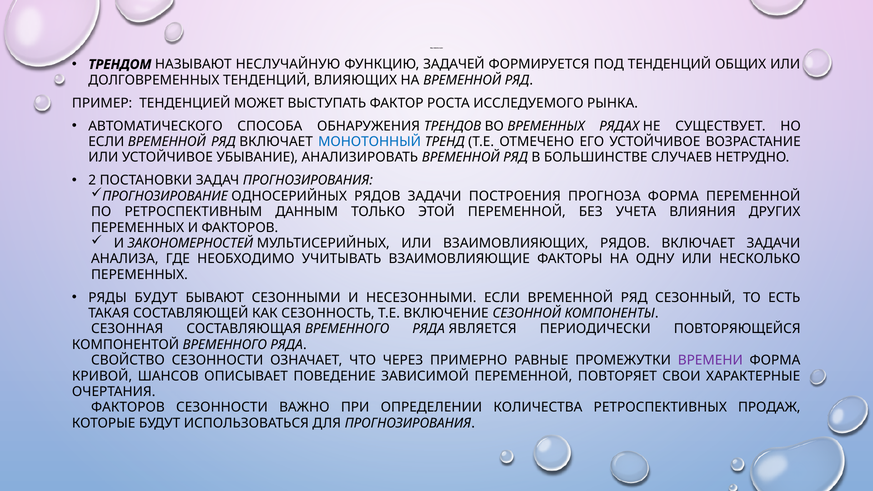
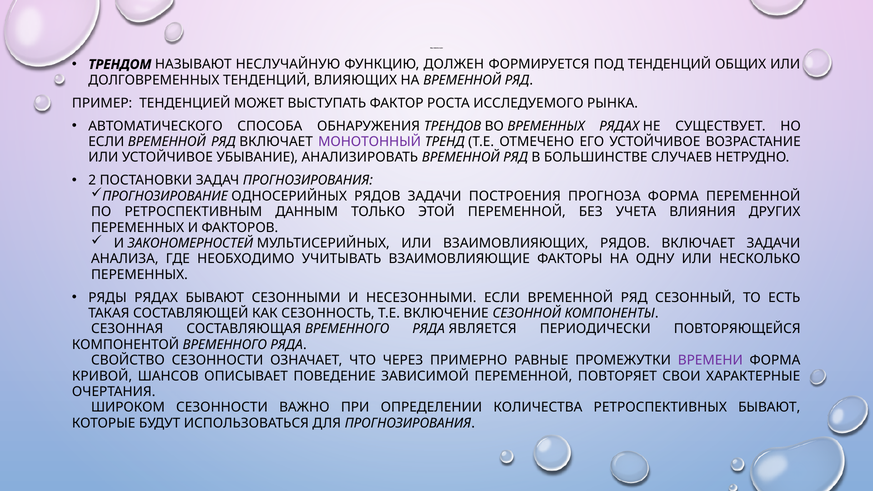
ЗАДАЧЕЙ: ЗАДАЧЕЙ -> ДОЛЖЕН
МОНОТОННЫЙ colour: blue -> purple
РЯДЫ БУДУТ: БУДУТ -> РЯДАХ
ФАКТОРОВ at (128, 408): ФАКТОРОВ -> ШИРОКОМ
РЕТРОСПЕКТИВНЫХ ПРОДАЖ: ПРОДАЖ -> БЫВАЮТ
